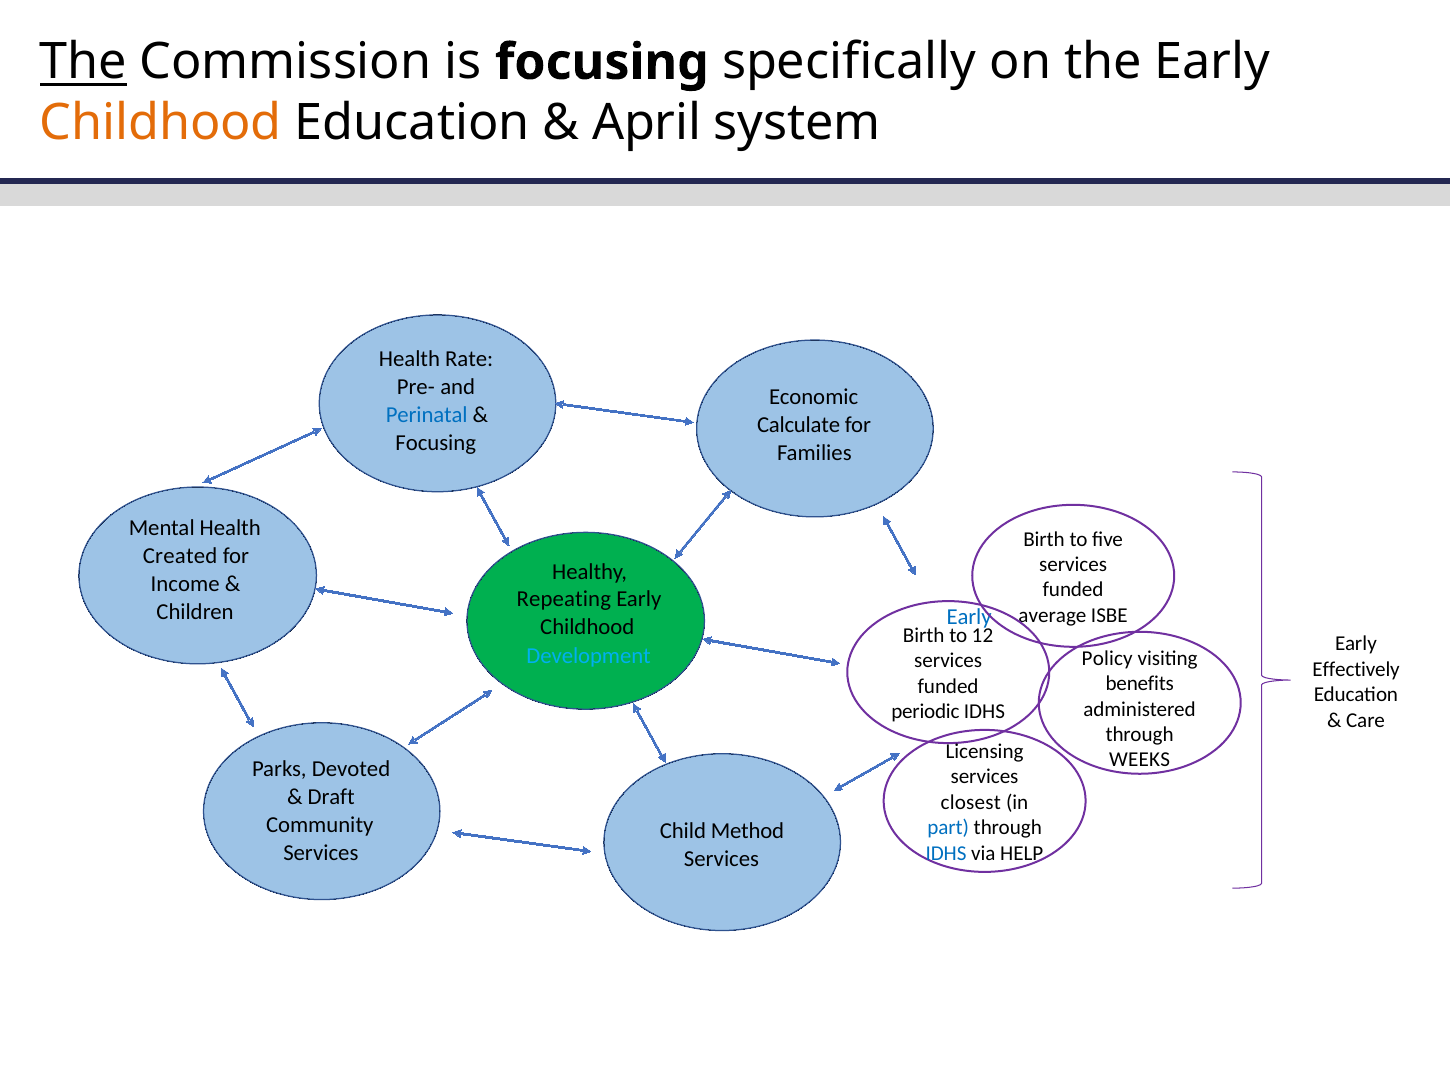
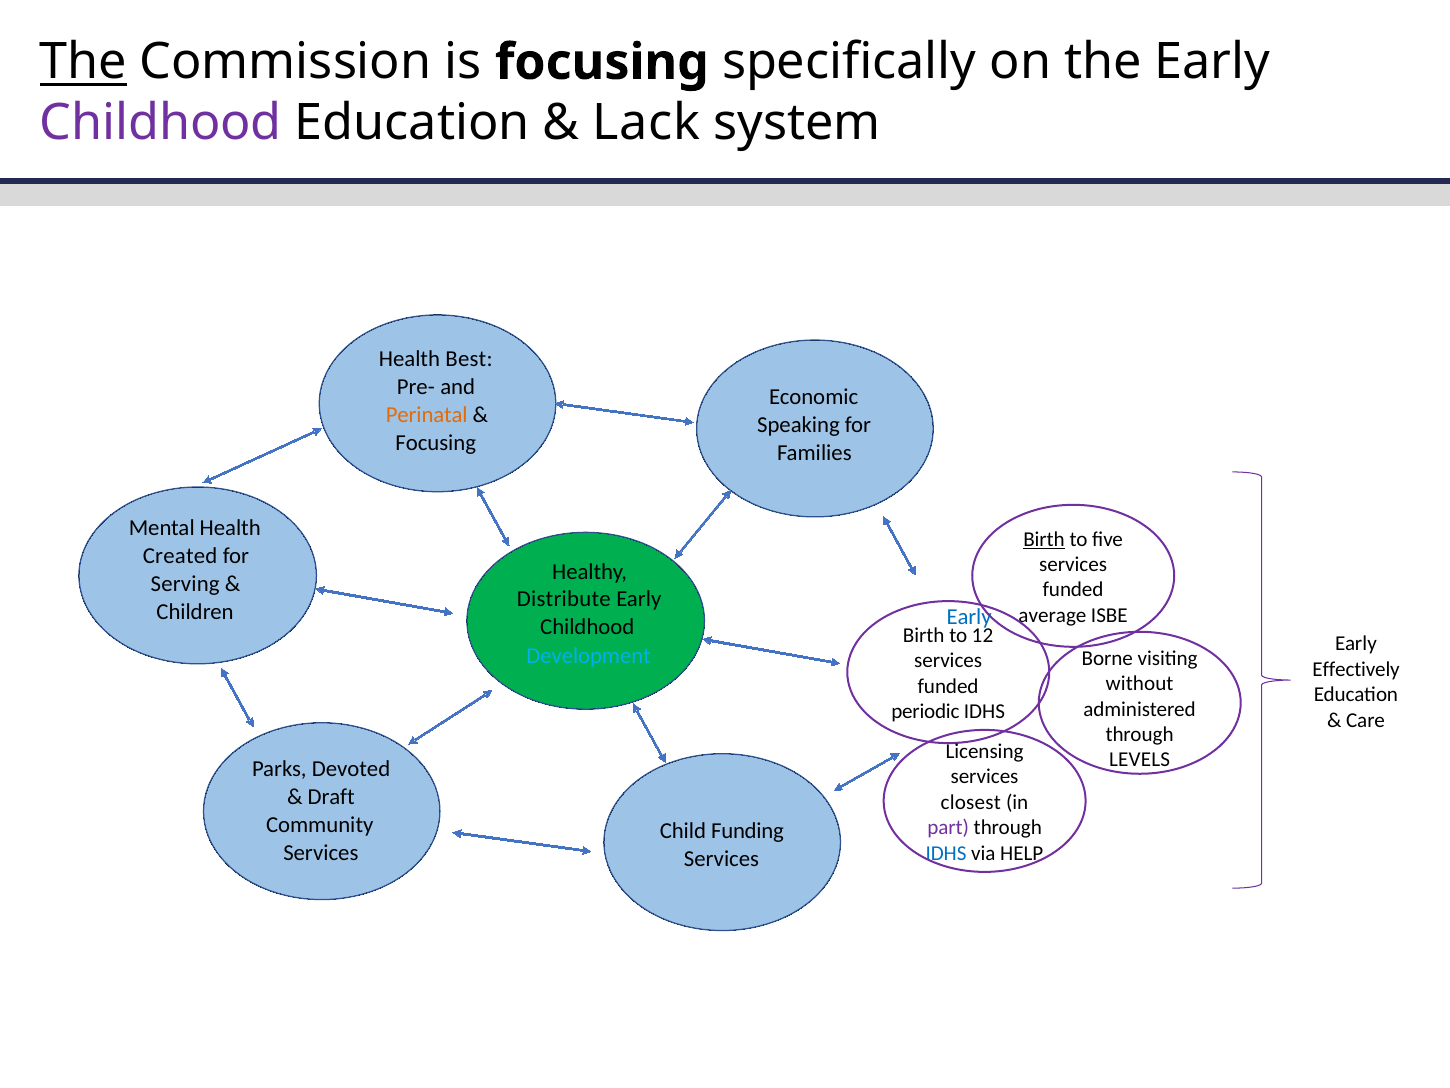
Childhood at (161, 123) colour: orange -> purple
April: April -> Lack
Rate: Rate -> Best
Perinatal colour: blue -> orange
Calculate: Calculate -> Speaking
Birth at (1044, 539) underline: none -> present
Income: Income -> Serving
Repeating: Repeating -> Distribute
Policy: Policy -> Borne
benefits: benefits -> without
WEEKS: WEEKS -> LEVELS
part colour: blue -> purple
Method: Method -> Funding
